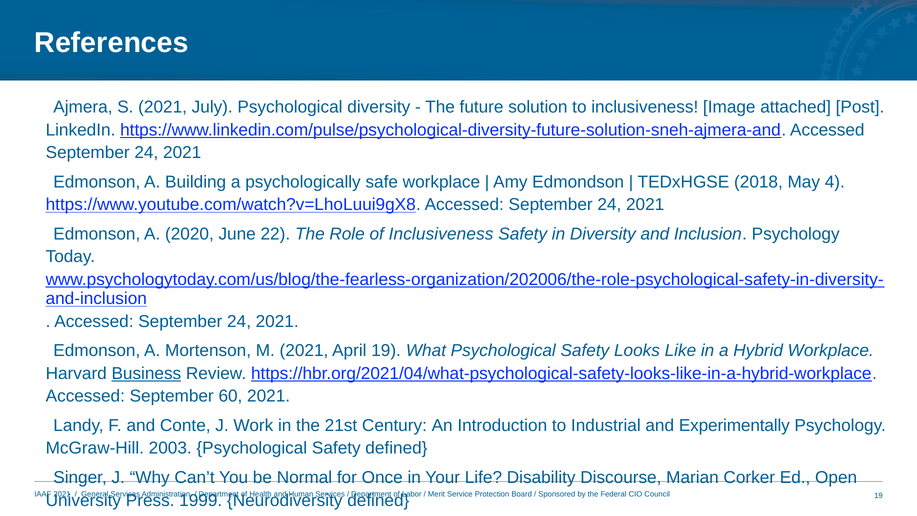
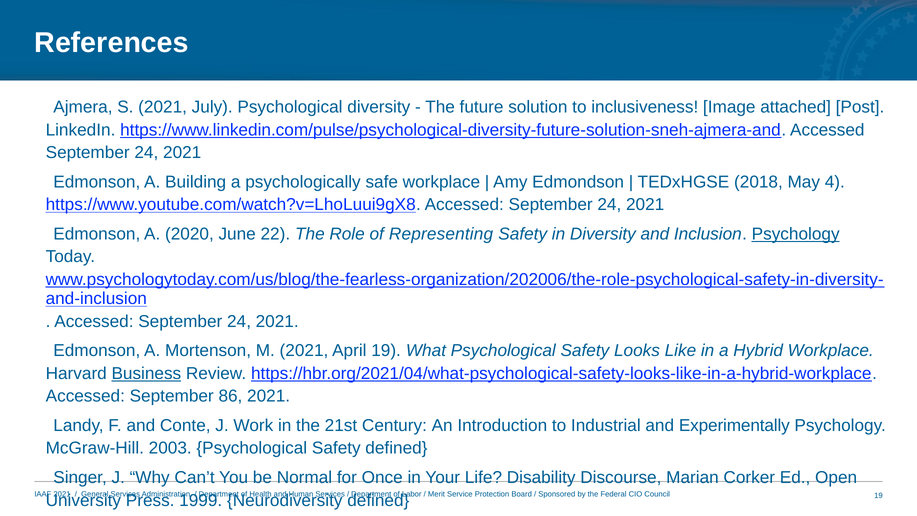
of Inclusiveness: Inclusiveness -> Representing
Psychology at (796, 234) underline: none -> present
60: 60 -> 86
